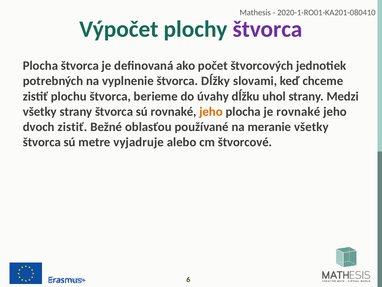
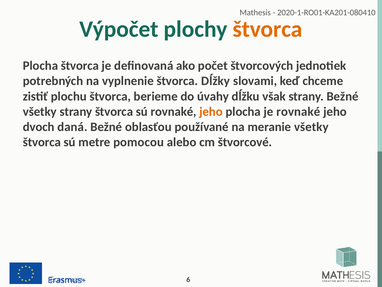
štvorca at (268, 29) colour: purple -> orange
uhol: uhol -> však
strany Medzi: Medzi -> Bežné
dvoch zistiť: zistiť -> daná
vyjadruje: vyjadruje -> pomocou
